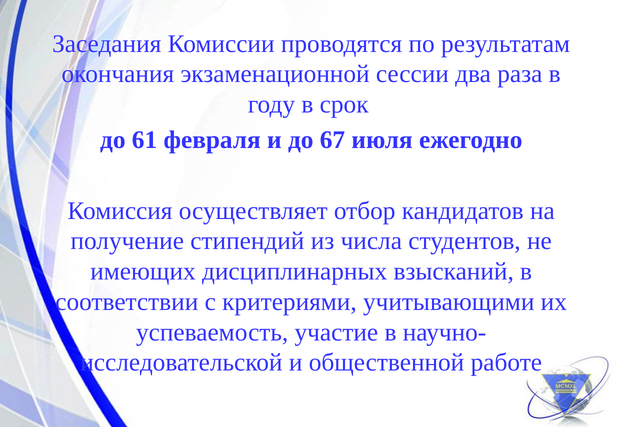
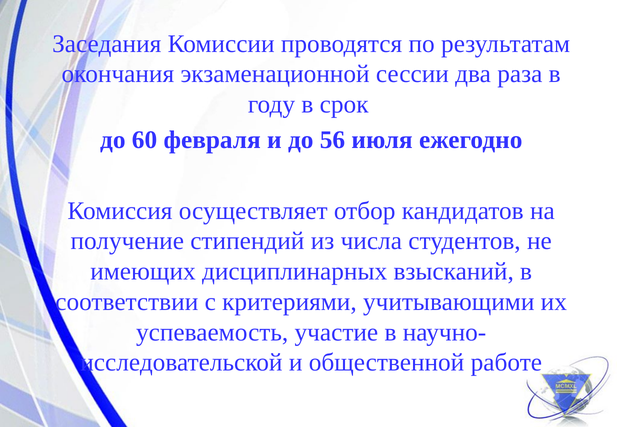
61: 61 -> 60
67: 67 -> 56
